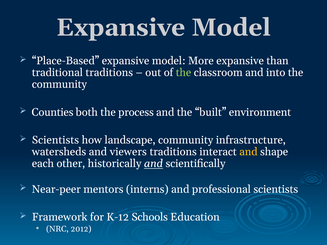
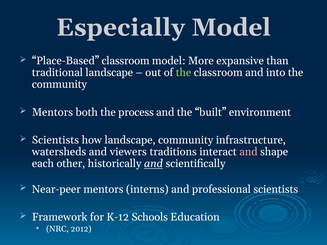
Expansive at (121, 28): Expansive -> Especially
Place-Based expansive: expansive -> classroom
traditional traditions: traditions -> landscape
Counties at (53, 112): Counties -> Mentors
and at (248, 152) colour: yellow -> pink
